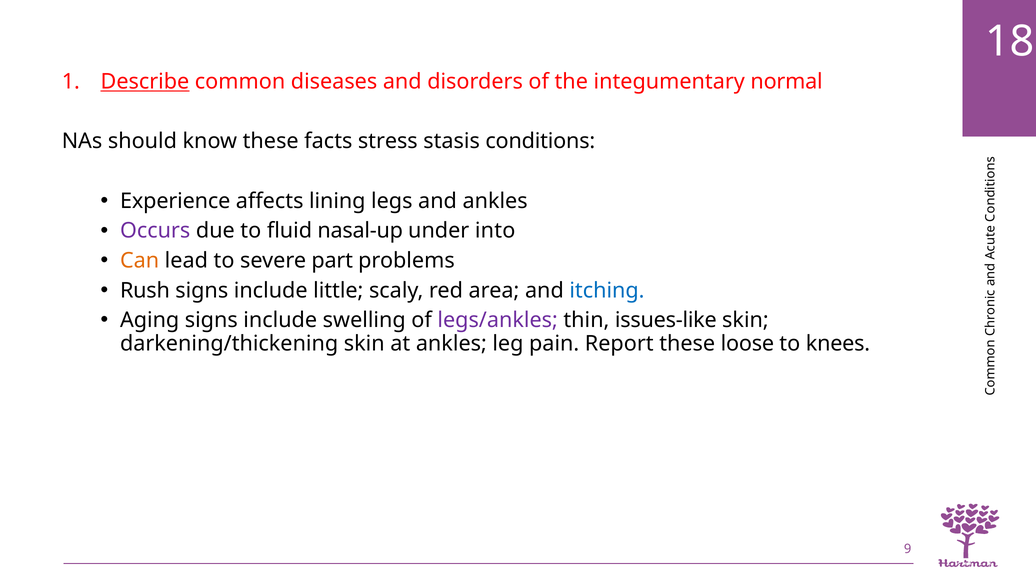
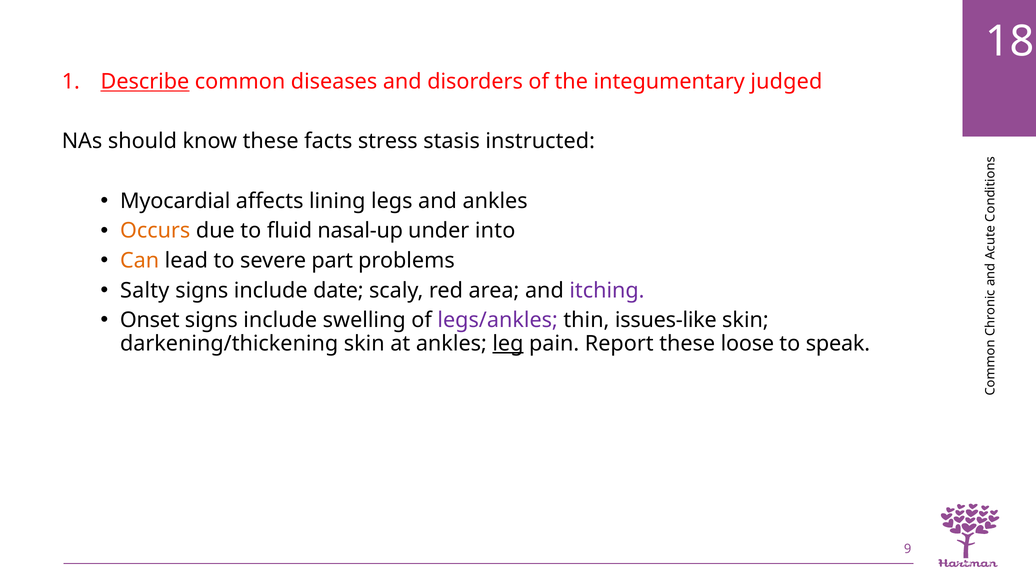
normal: normal -> judged
conditions: conditions -> instructed
Experience: Experience -> Myocardial
Occurs colour: purple -> orange
Rush: Rush -> Salty
little: little -> date
itching colour: blue -> purple
Aging: Aging -> Onset
leg underline: none -> present
knees: knees -> speak
